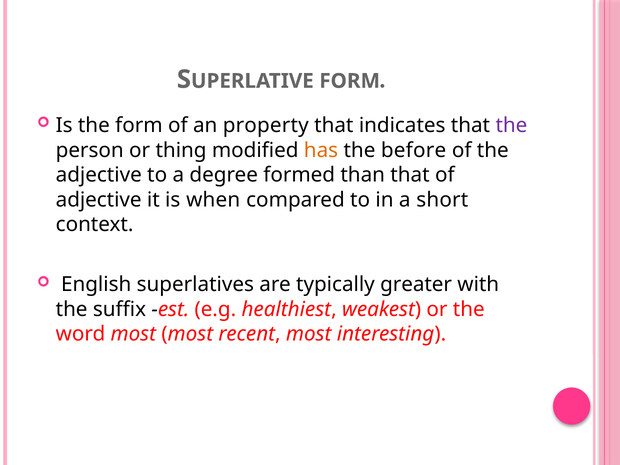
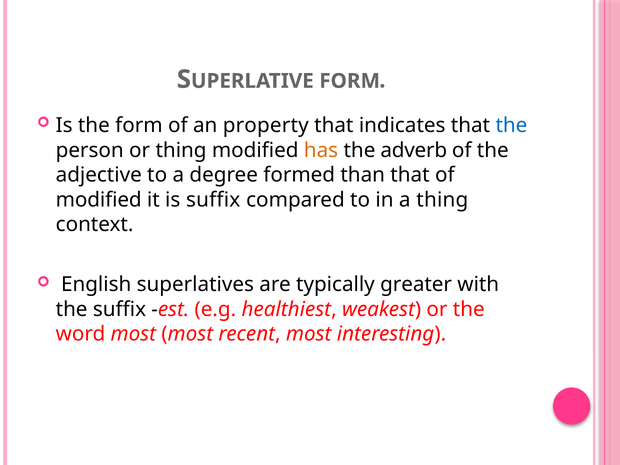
the at (511, 125) colour: purple -> blue
before: before -> adverb
adjective at (99, 200): adjective -> modified
is when: when -> suffix
a short: short -> thing
